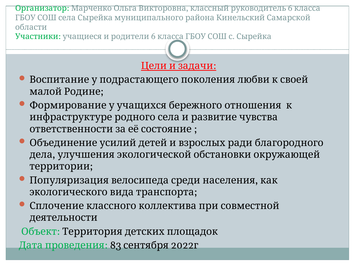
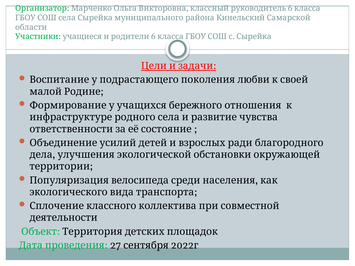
83: 83 -> 27
